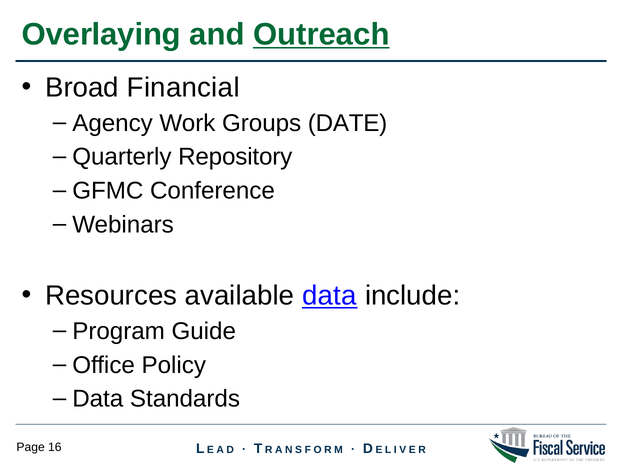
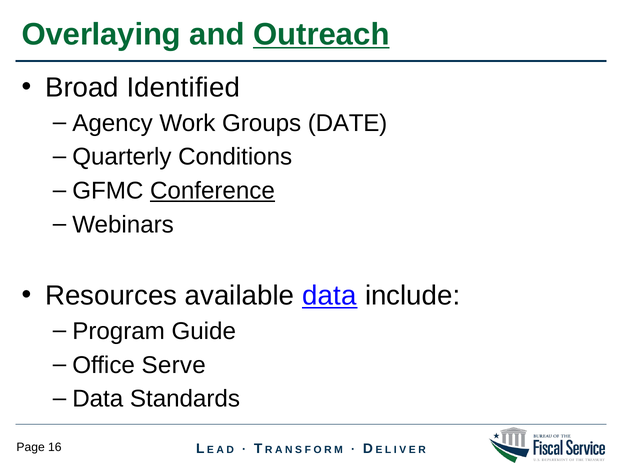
Financial: Financial -> Identified
Repository: Repository -> Conditions
Conference underline: none -> present
Policy: Policy -> Serve
